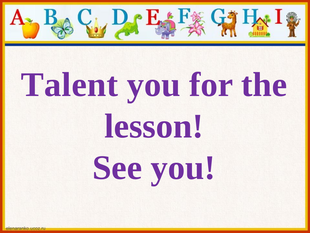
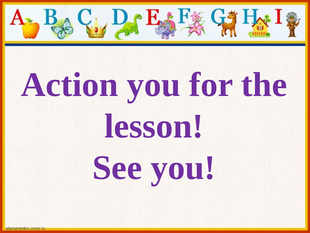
Talent: Talent -> Action
